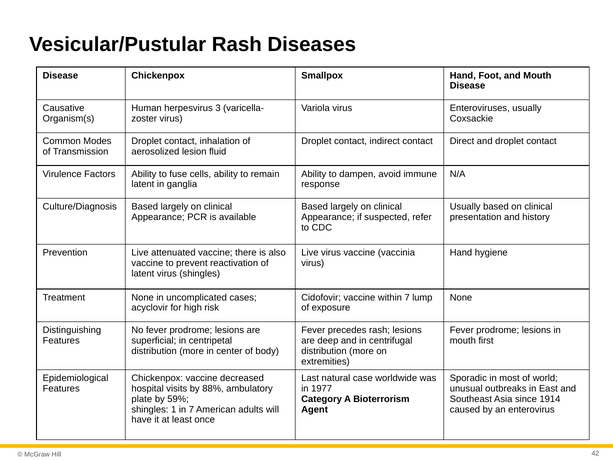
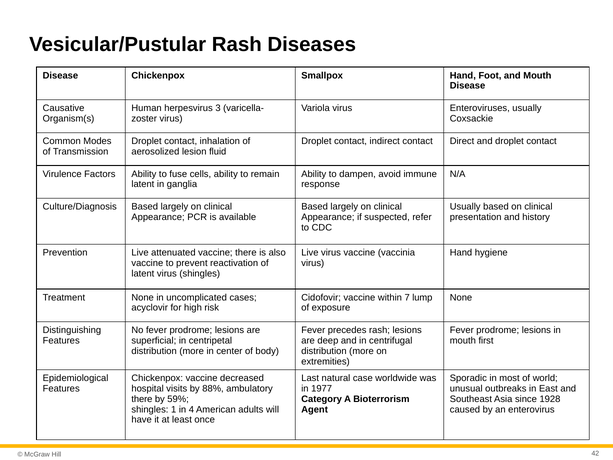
plate at (142, 399): plate -> there
1914: 1914 -> 1928
in 7: 7 -> 4
